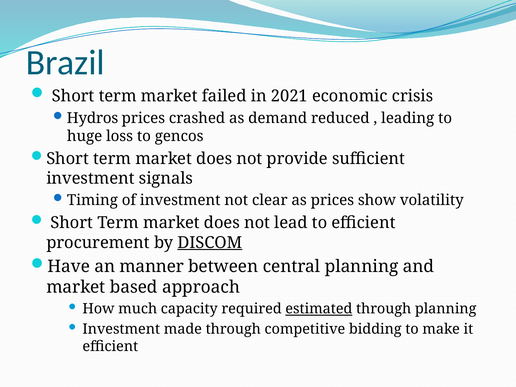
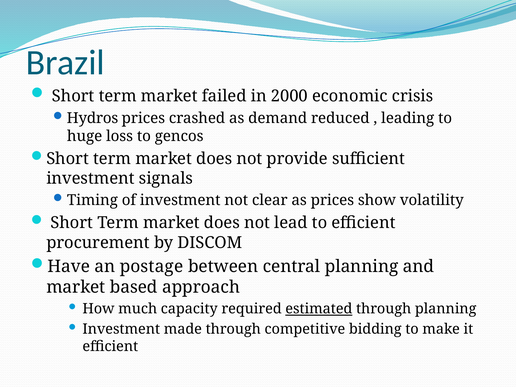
2021: 2021 -> 2000
DISCOM underline: present -> none
manner: manner -> postage
